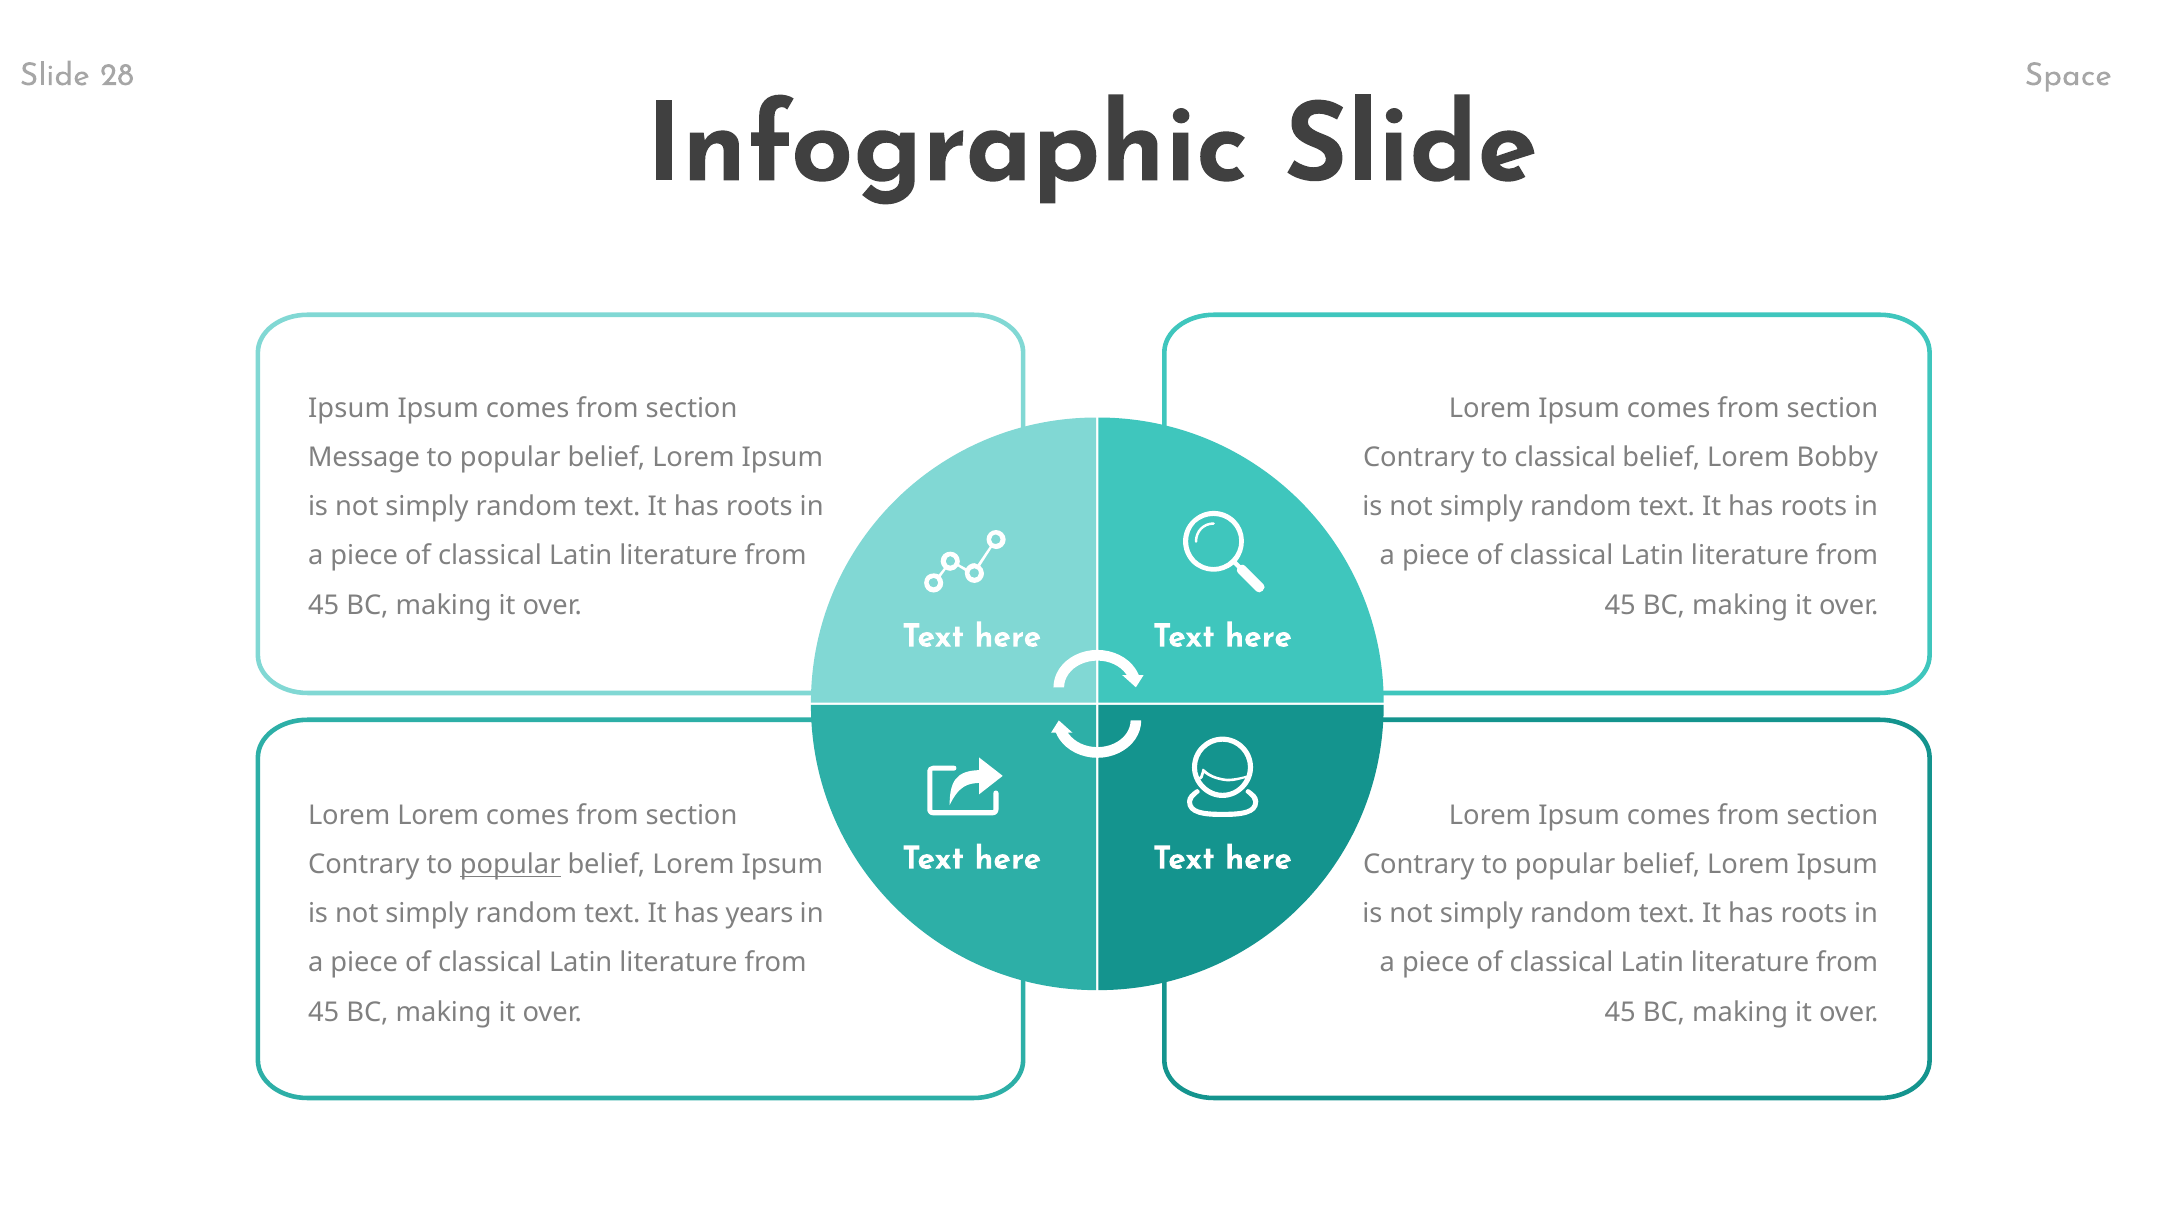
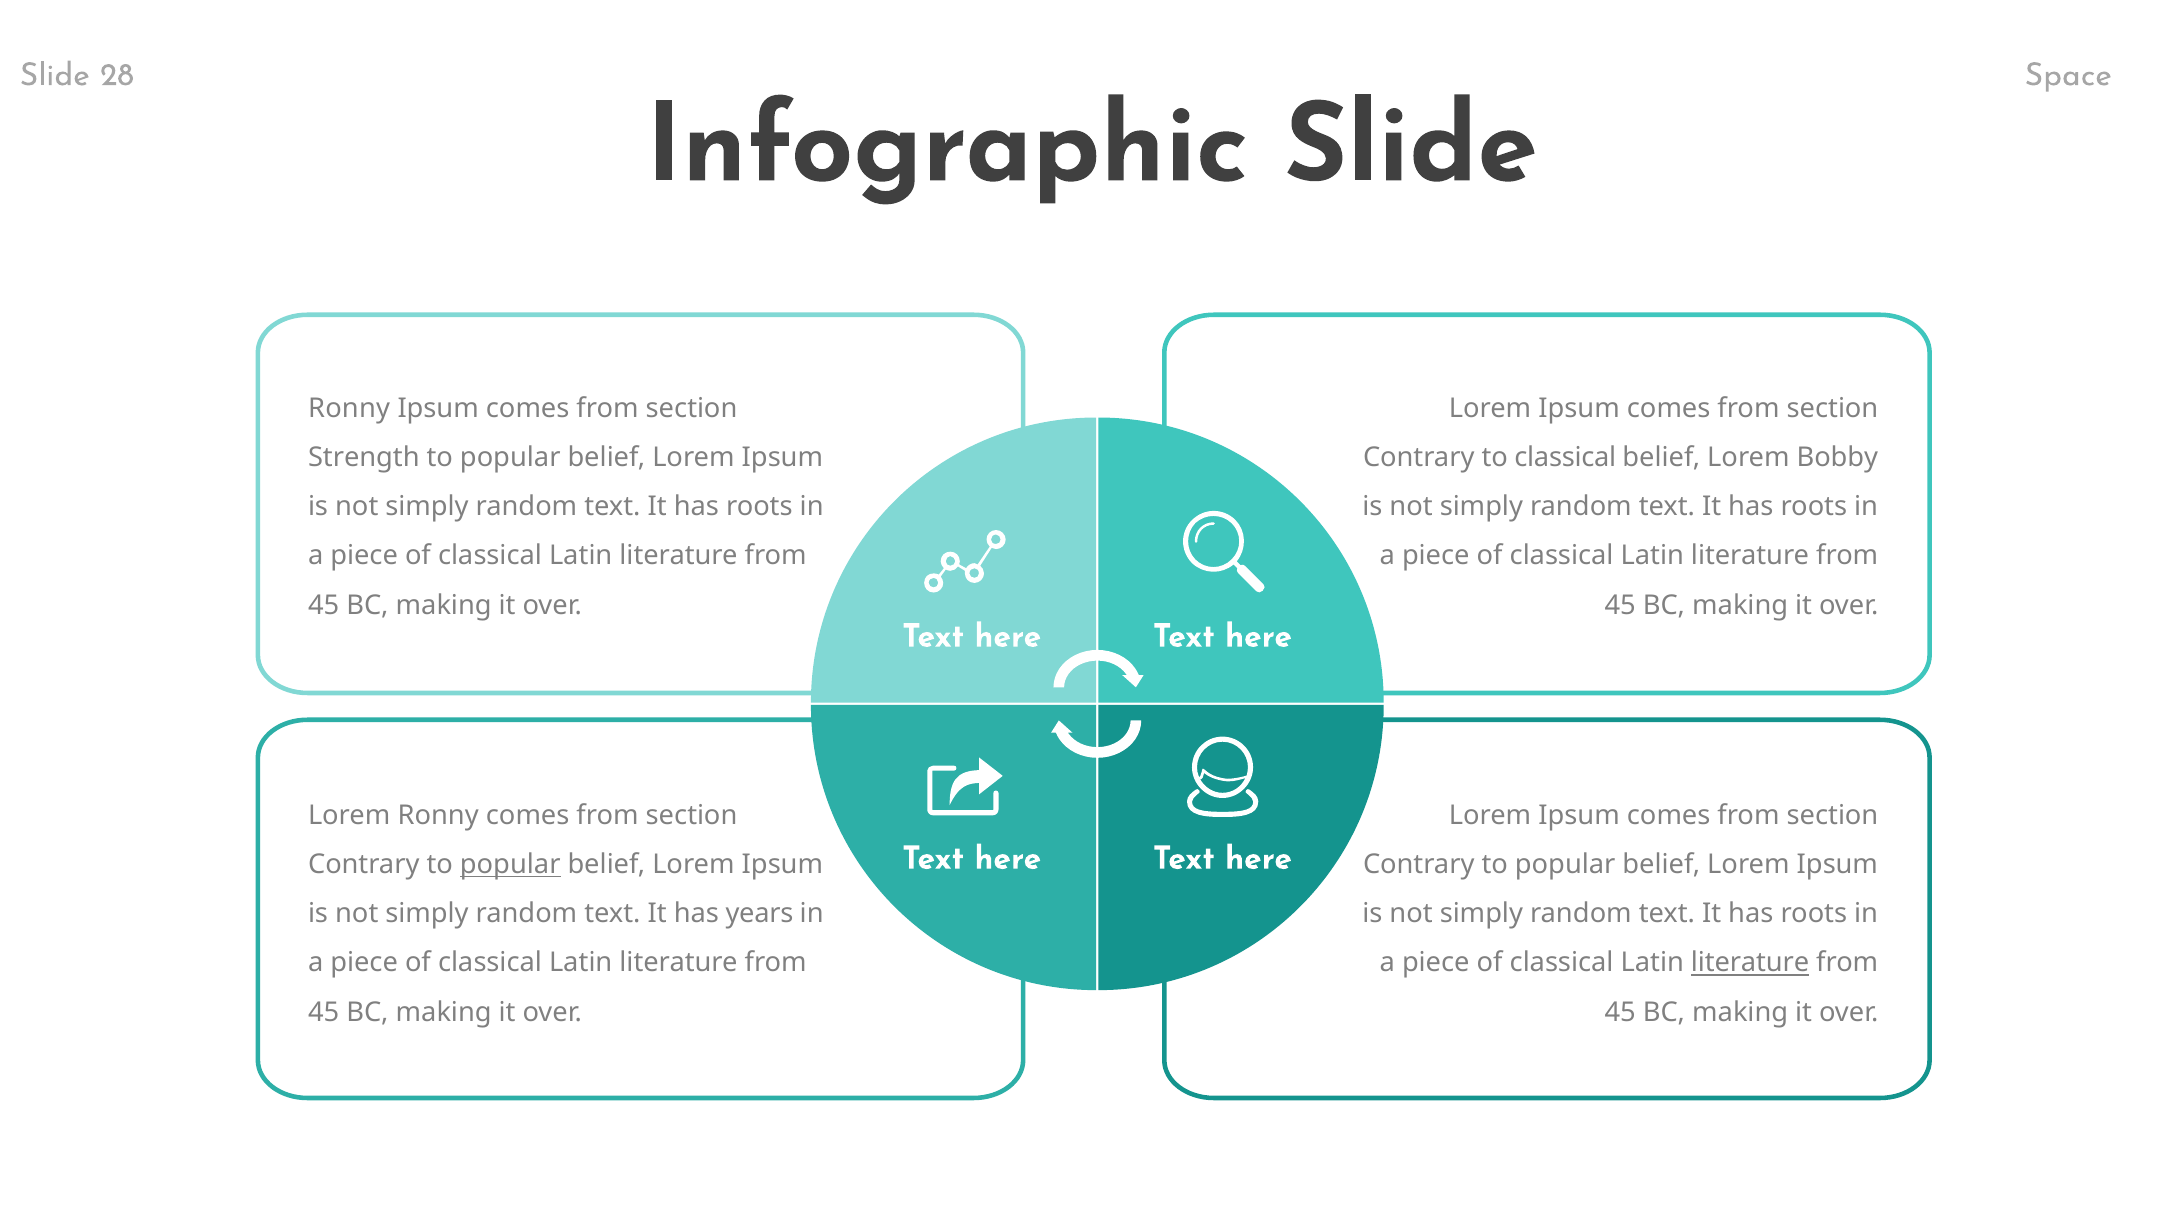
Ipsum at (349, 409): Ipsum -> Ronny
Message: Message -> Strength
Lorem Lorem: Lorem -> Ronny
literature at (1750, 963) underline: none -> present
